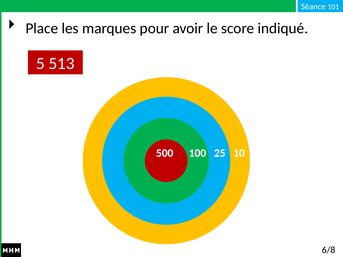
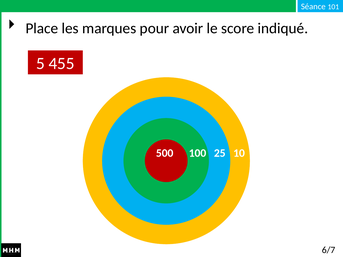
513: 513 -> 455
6/8: 6/8 -> 6/7
